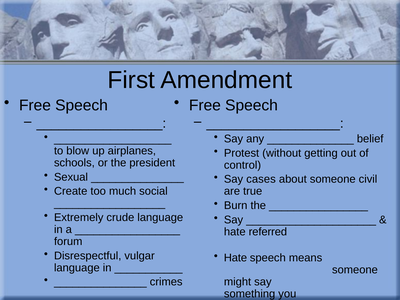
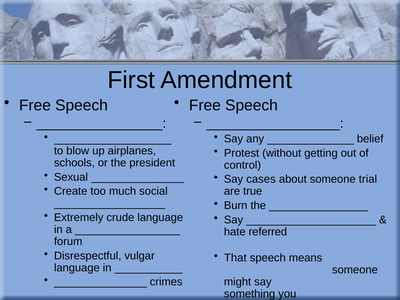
civil: civil -> trial
Hate at (235, 258): Hate -> That
